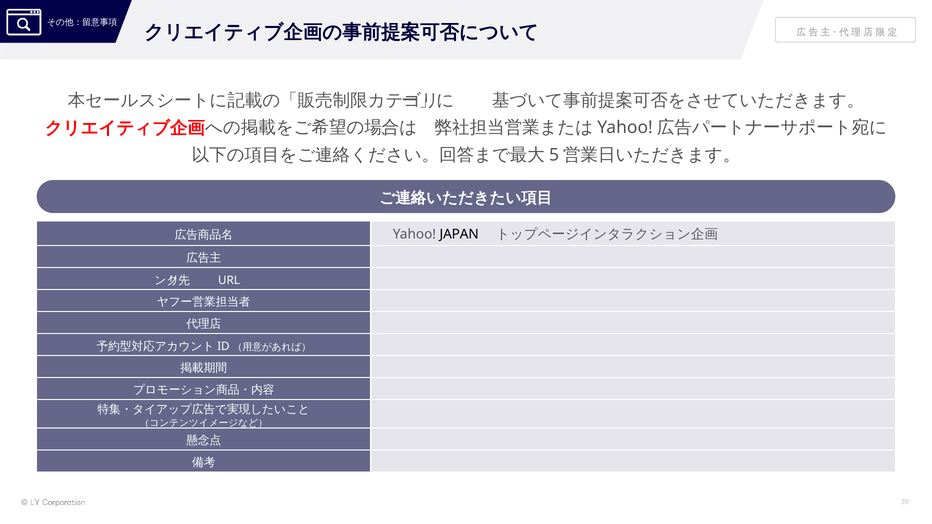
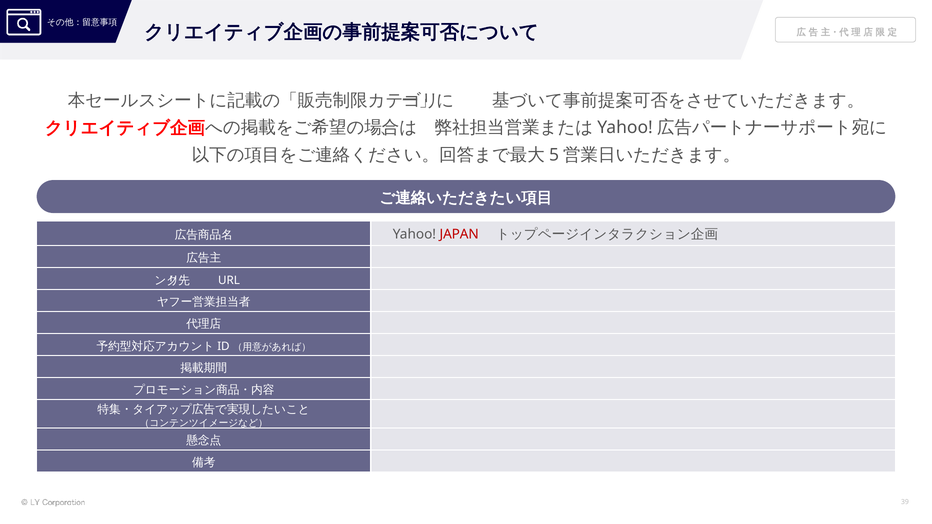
JAPAN colour: black -> red
